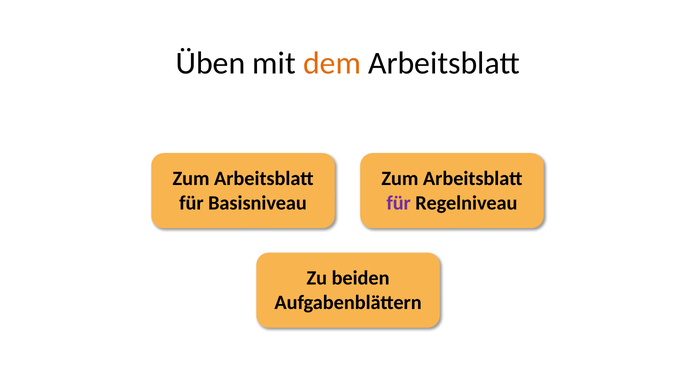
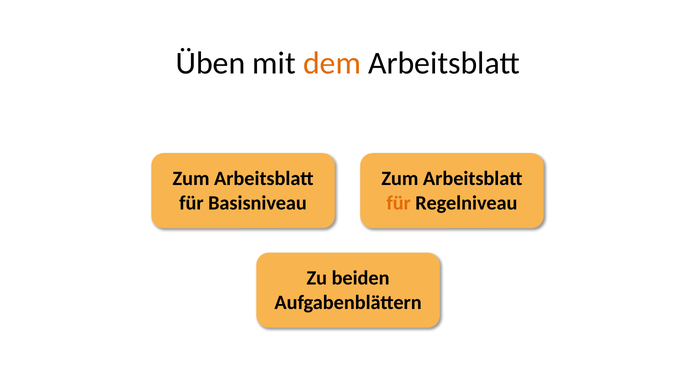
für at (399, 203) colour: purple -> orange
